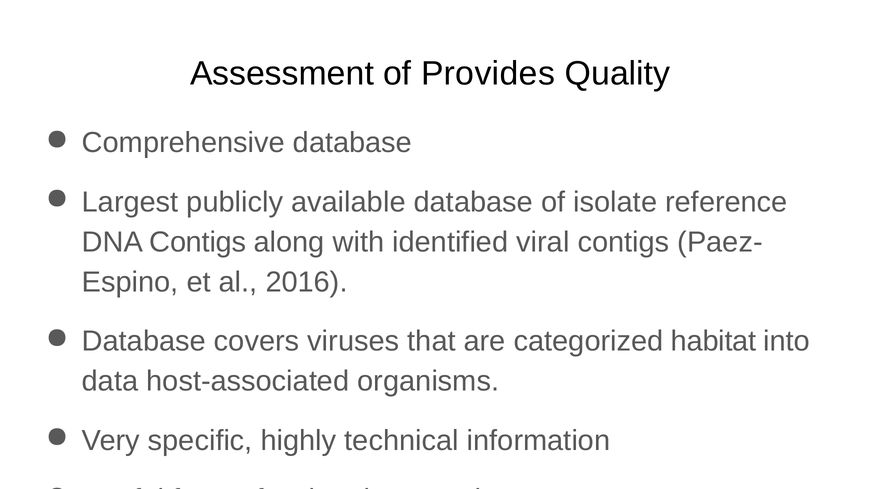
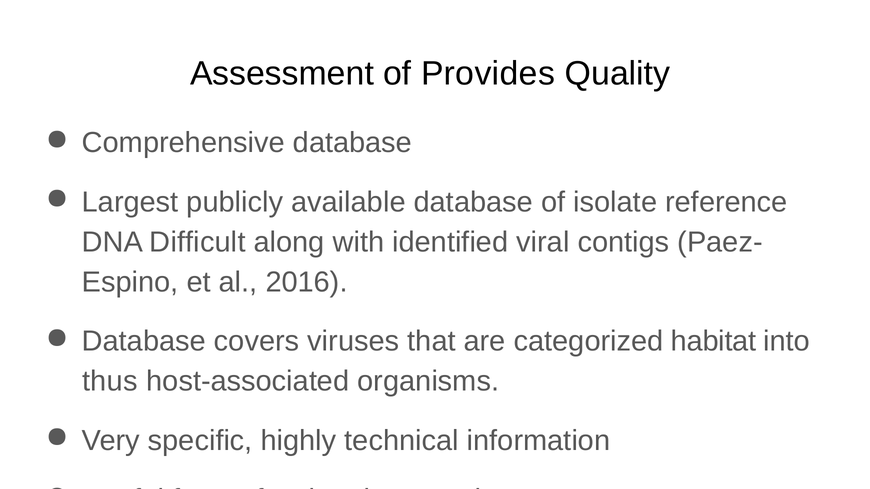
DNA Contigs: Contigs -> Difficult
data: data -> thus
